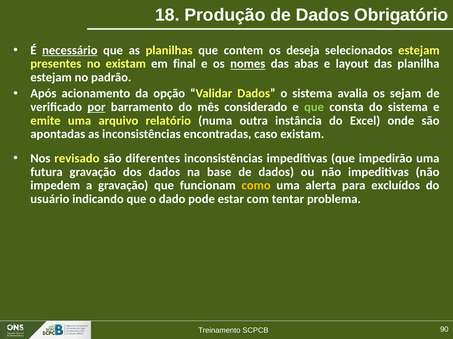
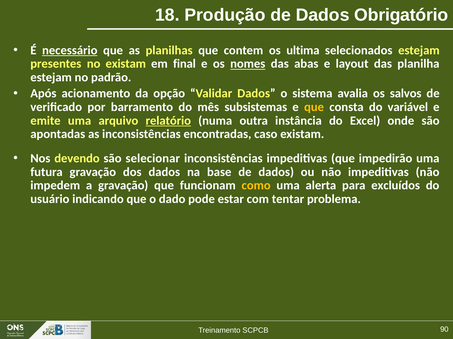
deseja: deseja -> ultima
sejam: sejam -> salvos
por underline: present -> none
considerado: considerado -> subsistemas
que at (314, 107) colour: light green -> yellow
do sistema: sistema -> variável
relatório underline: none -> present
revisado: revisado -> devendo
diferentes: diferentes -> selecionar
